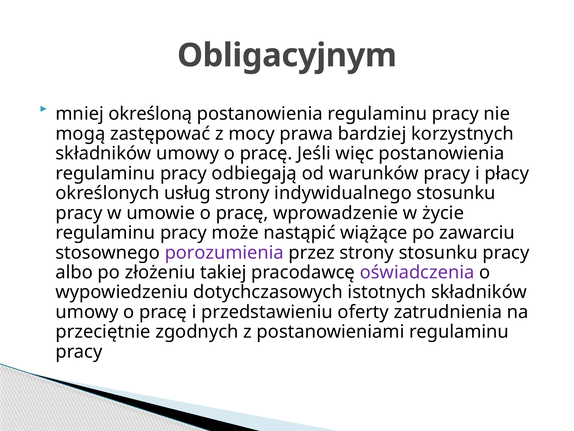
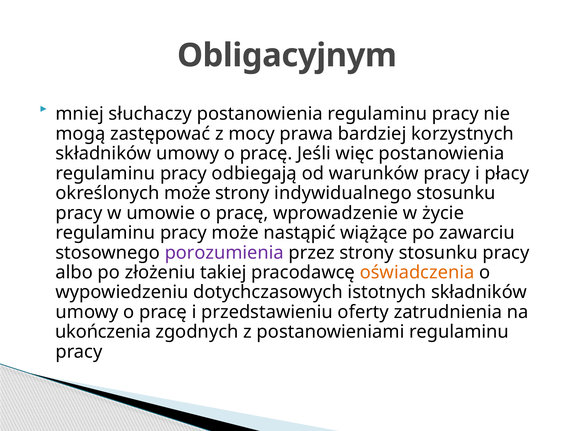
określoną: określoną -> słuchaczy
określonych usług: usług -> może
oświadczenia colour: purple -> orange
przeciętnie: przeciętnie -> ukończenia
